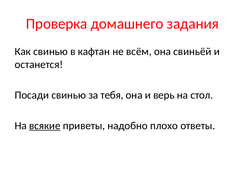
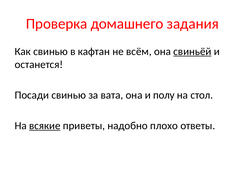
свиньёй underline: none -> present
тебя: тебя -> вата
верь: верь -> полу
